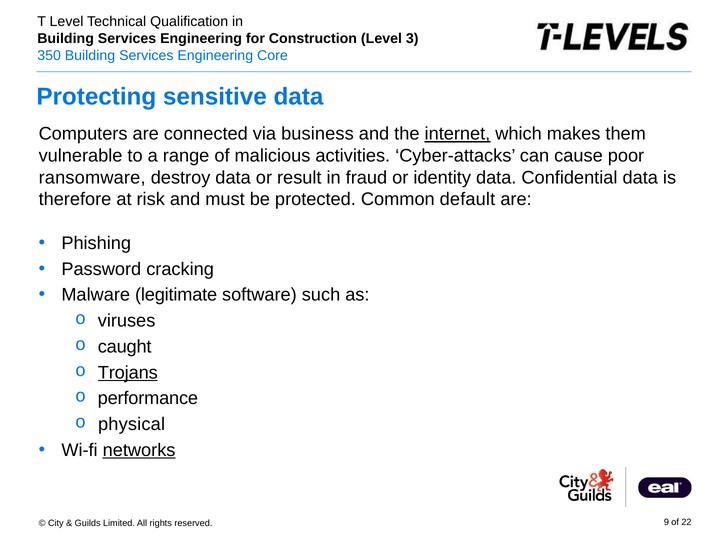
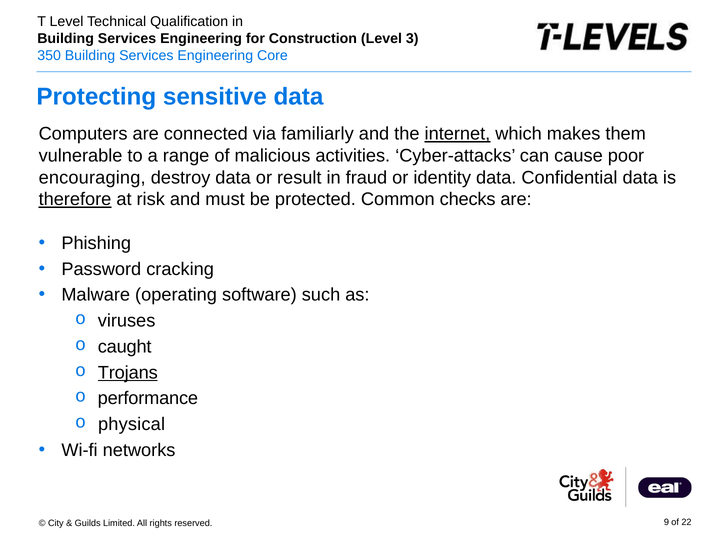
business: business -> familiarly
ransomware: ransomware -> encouraging
therefore underline: none -> present
default: default -> checks
legitimate: legitimate -> operating
networks underline: present -> none
